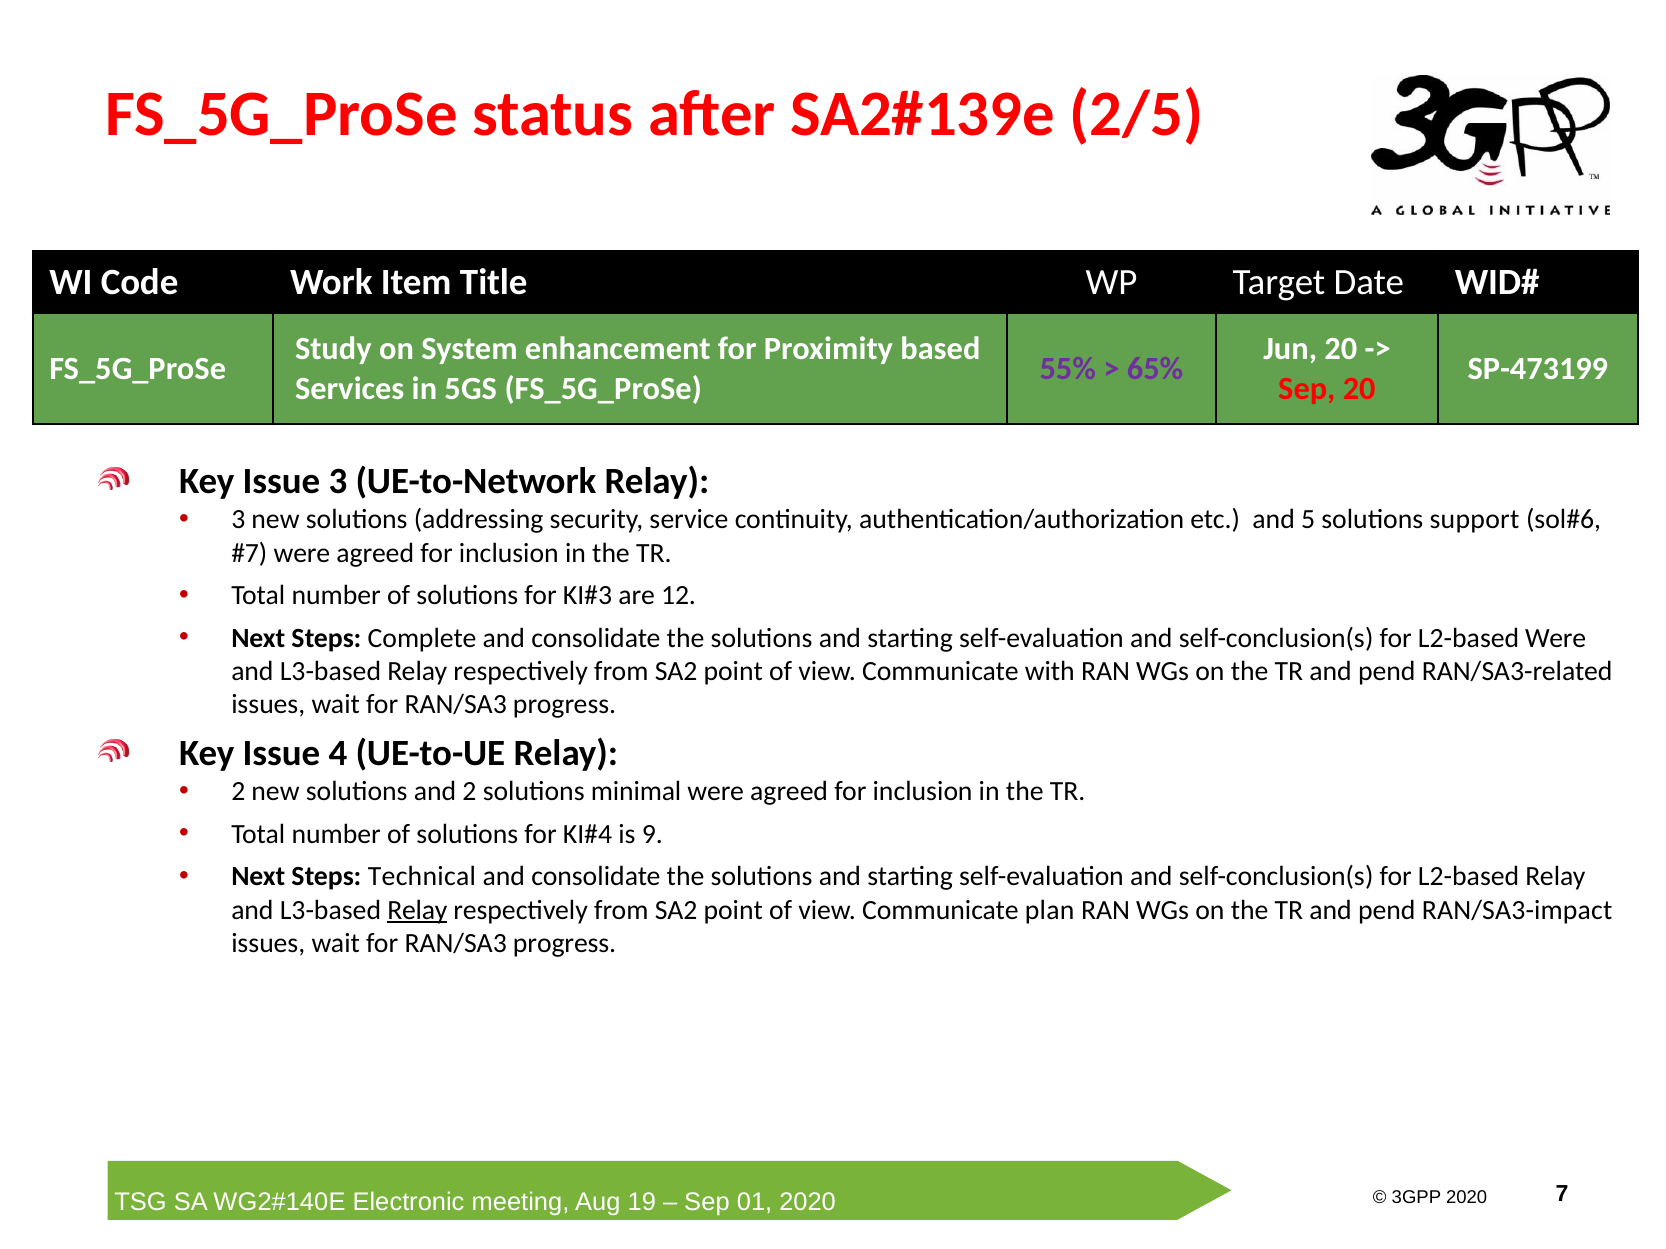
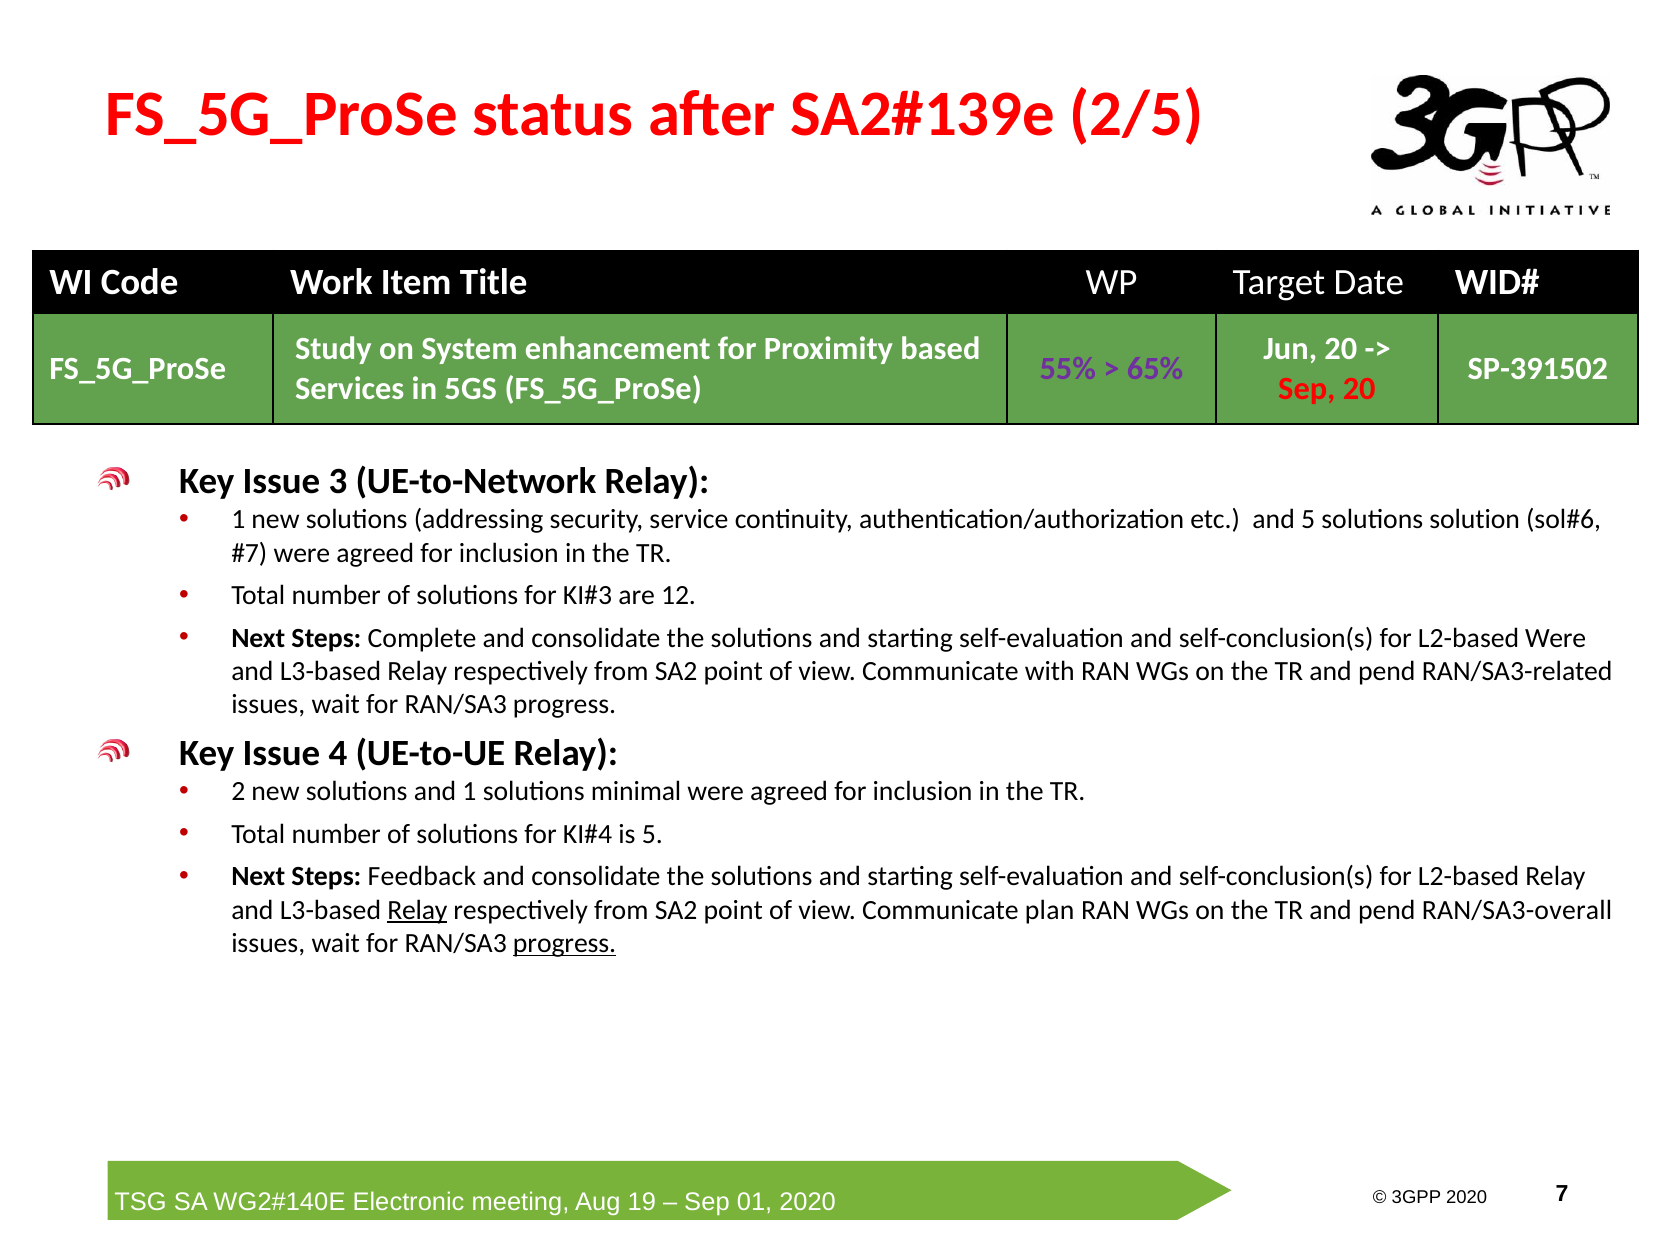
SP-473199: SP-473199 -> SP-391502
3 at (238, 520): 3 -> 1
support: support -> solution
and 2: 2 -> 1
is 9: 9 -> 5
Technical: Technical -> Feedback
RAN/SA3-impact: RAN/SA3-impact -> RAN/SA3-overall
progress at (565, 944) underline: none -> present
